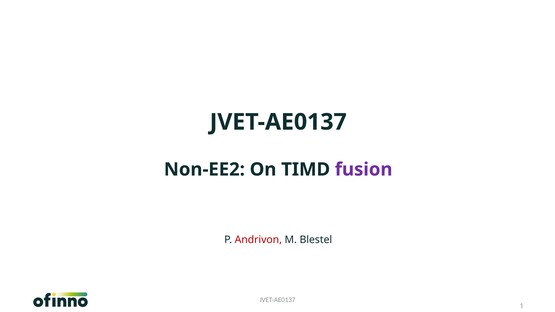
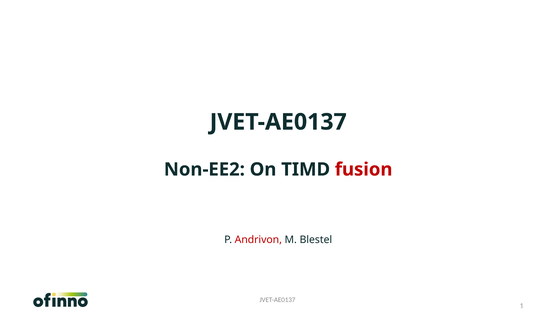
fusion colour: purple -> red
